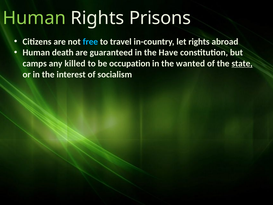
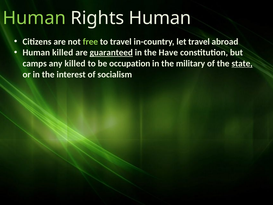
Rights Prisons: Prisons -> Human
free colour: light blue -> light green
let rights: rights -> travel
Human death: death -> killed
guaranteed underline: none -> present
wanted: wanted -> military
